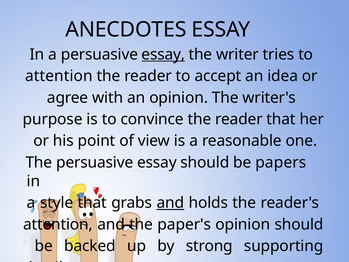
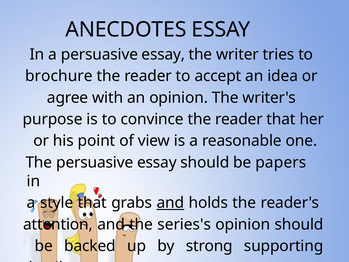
essay at (163, 54) underline: present -> none
attention at (59, 76): attention -> brochure
paper's: paper's -> series's
